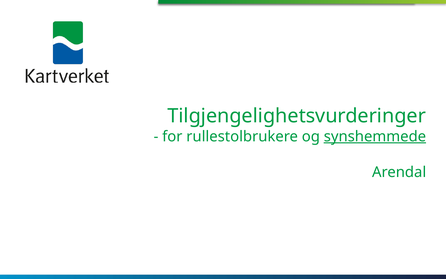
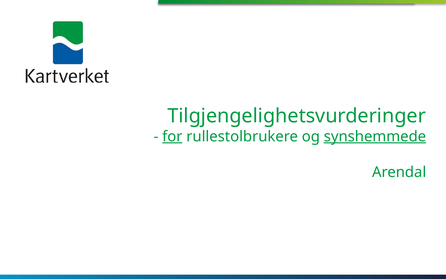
for underline: none -> present
